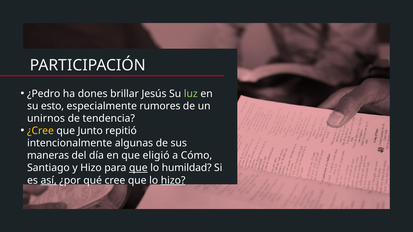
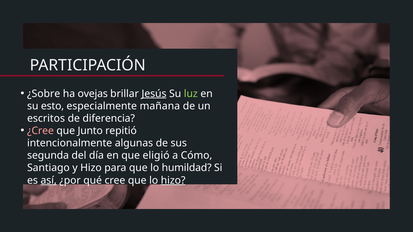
¿Pedro: ¿Pedro -> ¿Sobre
dones: dones -> ovejas
Jesús underline: none -> present
rumores: rumores -> mañana
unirnos: unirnos -> escritos
tendencia: tendencia -> diferencia
¿Cree colour: yellow -> pink
maneras: maneras -> segunda
que at (138, 168) underline: present -> none
